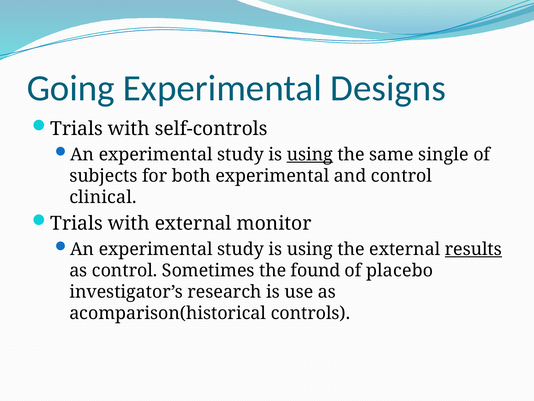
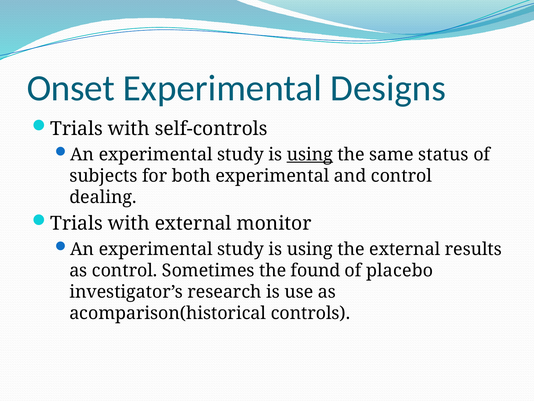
Going: Going -> Onset
single: single -> status
clinical: clinical -> dealing
results underline: present -> none
